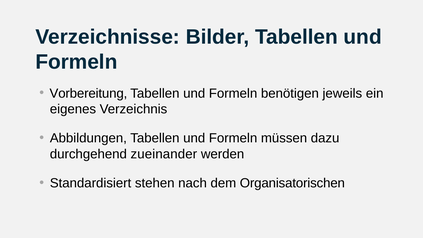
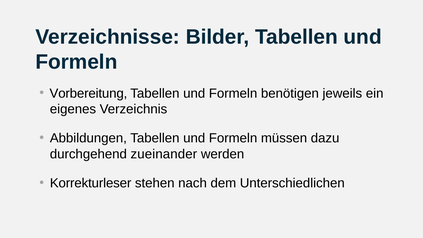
Standardisiert: Standardisiert -> Korrekturleser
Organisatorischen: Organisatorischen -> Unterschiedlichen
